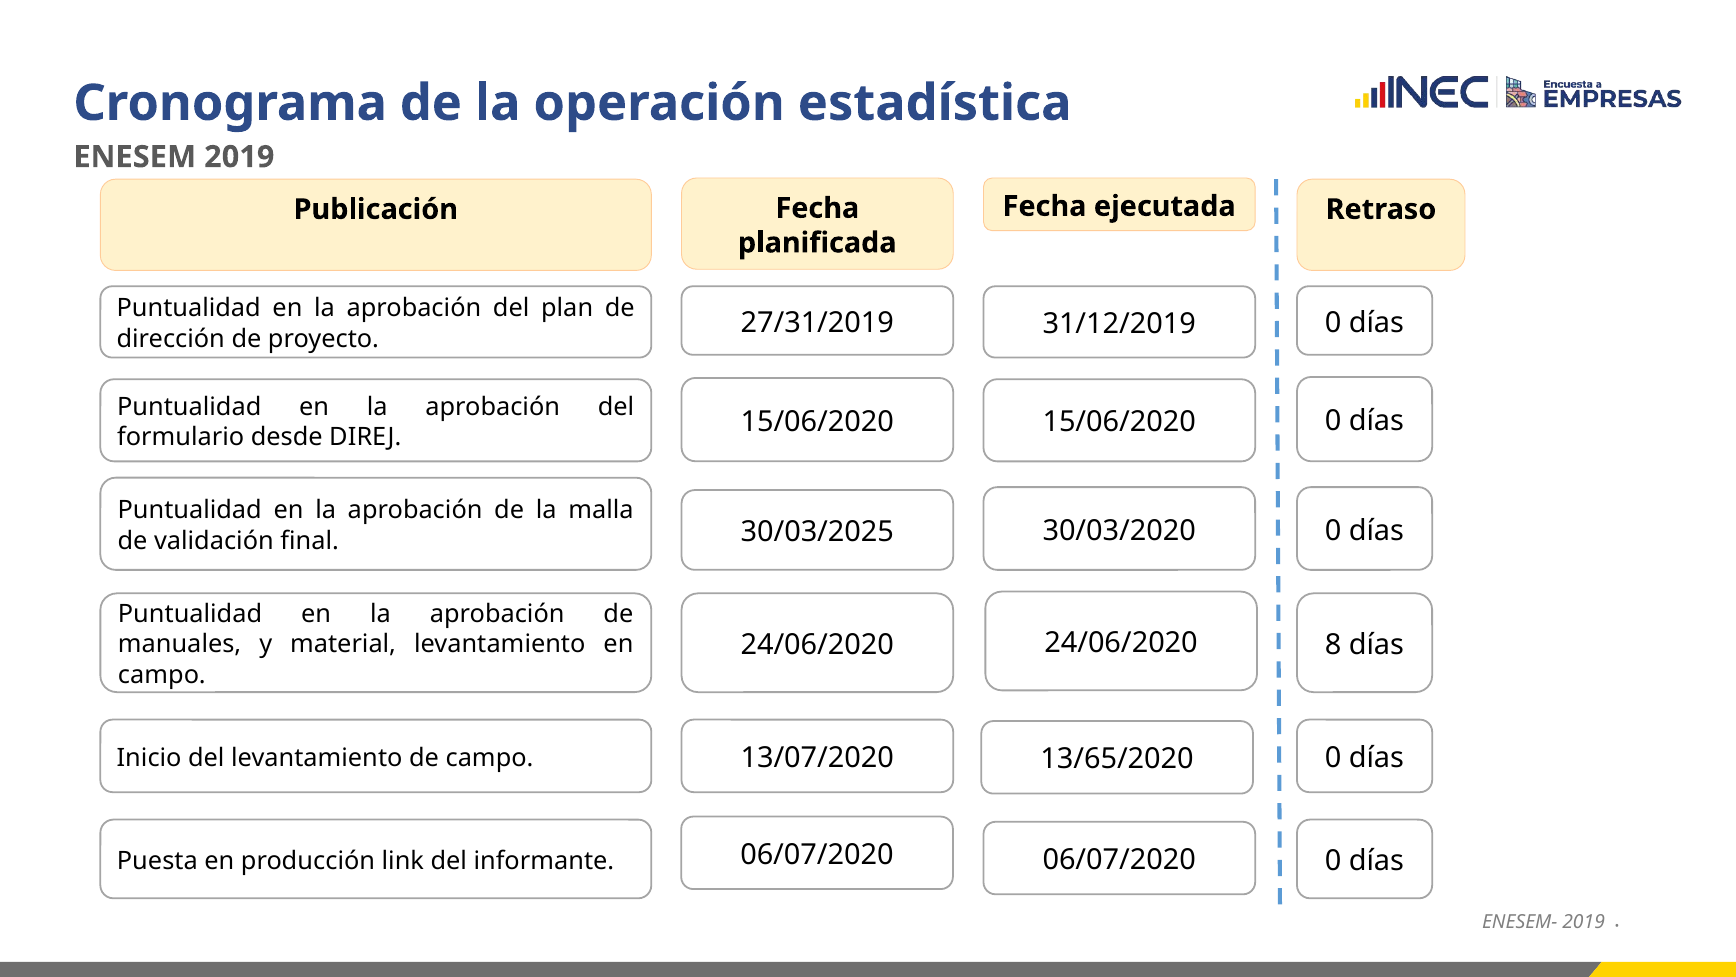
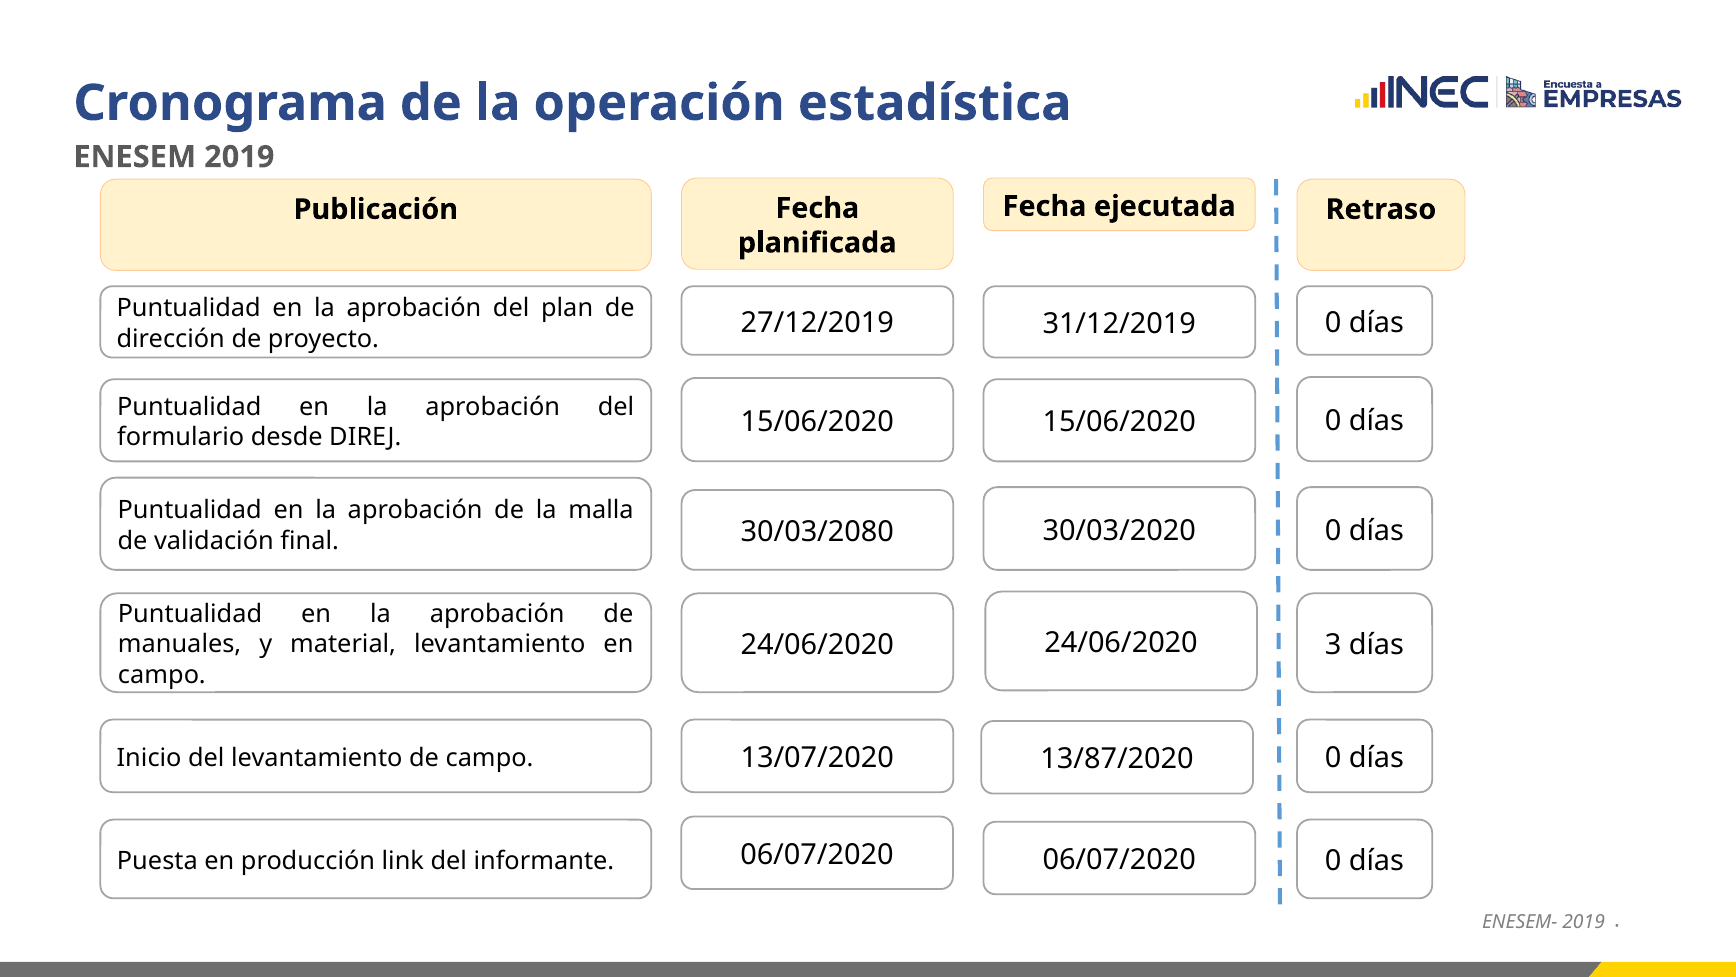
27/31/2019: 27/31/2019 -> 27/12/2019
30/03/2025: 30/03/2025 -> 30/03/2080
8: 8 -> 3
13/65/2020: 13/65/2020 -> 13/87/2020
